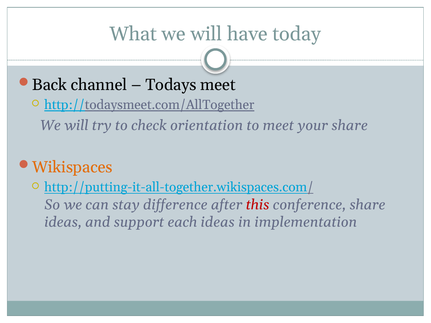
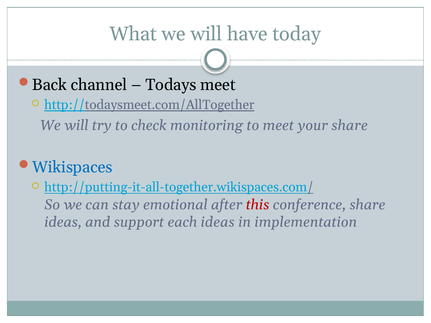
orientation: orientation -> monitoring
Wikispaces colour: orange -> blue
difference: difference -> emotional
